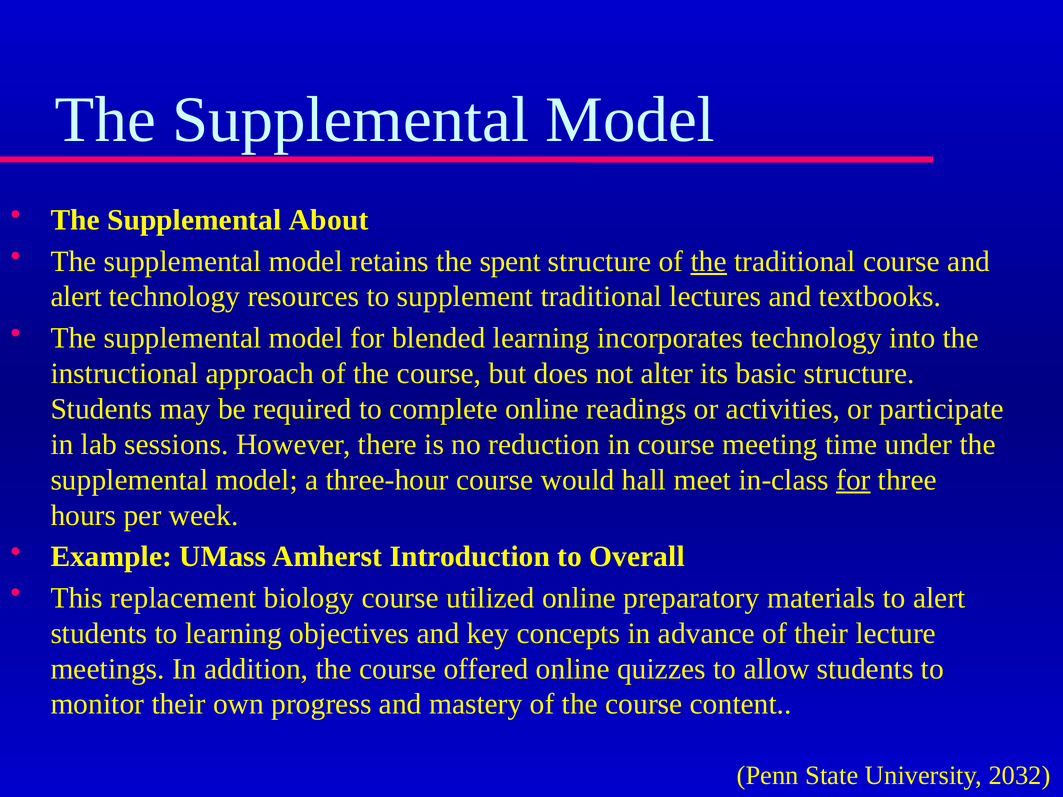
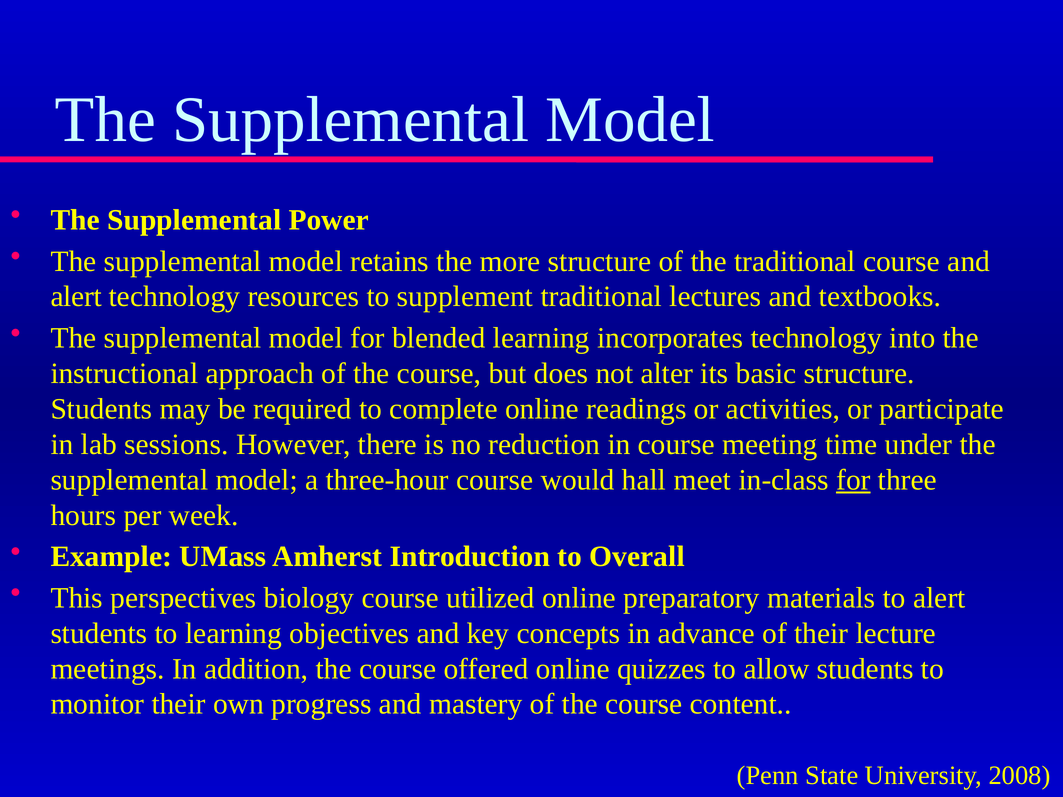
About: About -> Power
spent: spent -> more
the at (709, 261) underline: present -> none
replacement: replacement -> perspectives
2032: 2032 -> 2008
